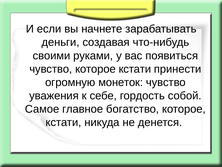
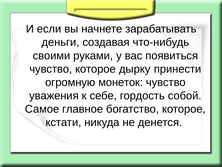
чувство которое кстати: кстати -> дырку
